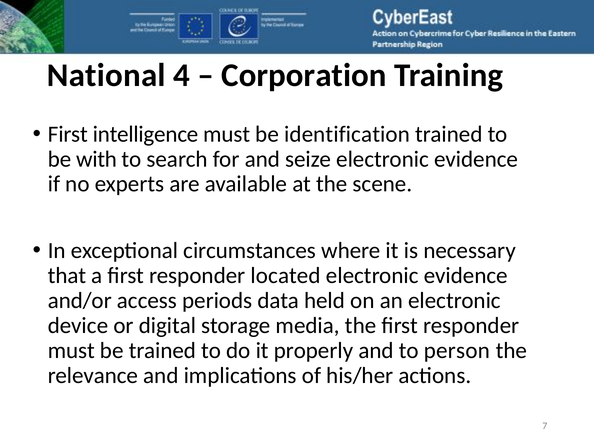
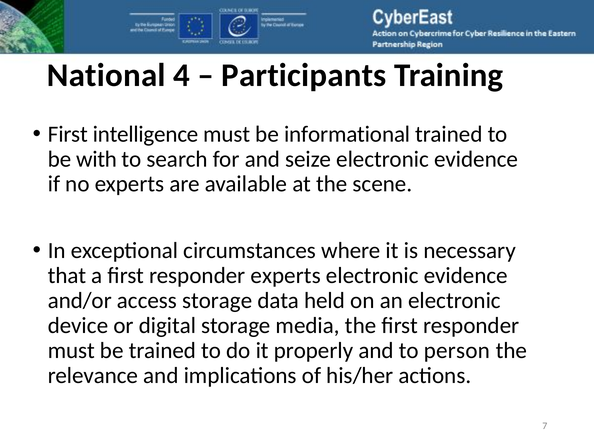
Corporation: Corporation -> Participants
identification: identification -> informational
responder located: located -> experts
access periods: periods -> storage
